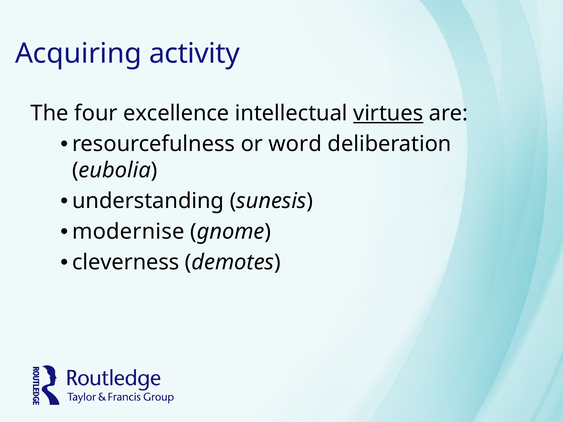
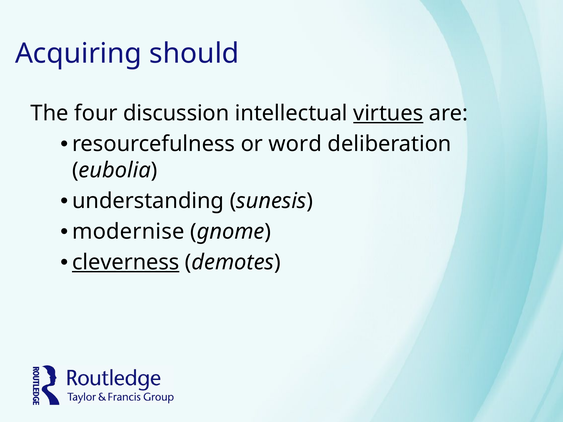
activity: activity -> should
excellence: excellence -> discussion
cleverness underline: none -> present
